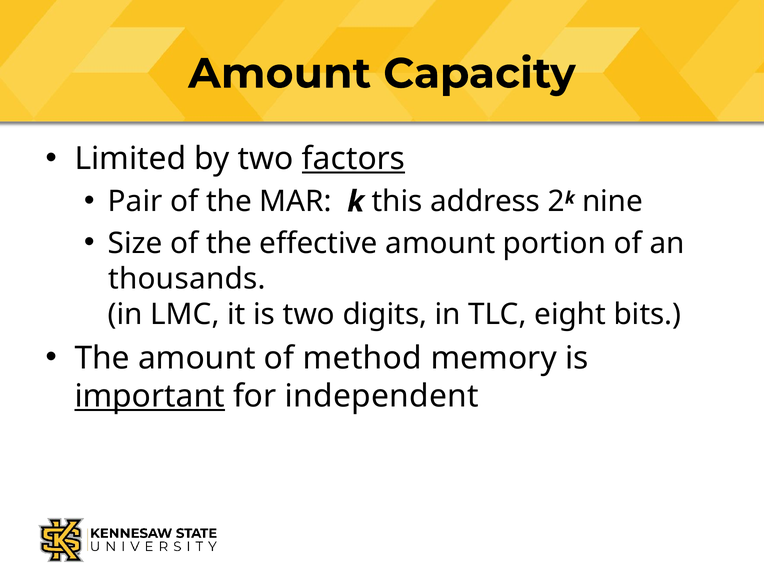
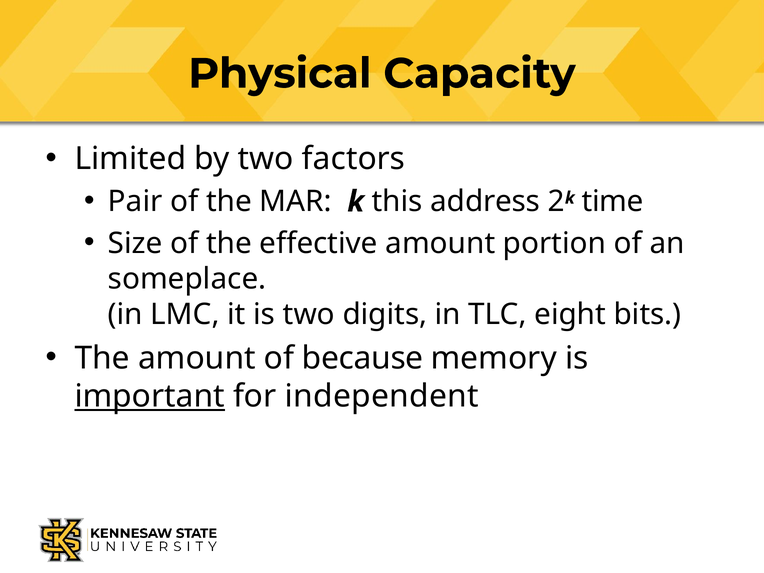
Amount at (280, 74): Amount -> Physical
factors underline: present -> none
nine: nine -> time
thousands: thousands -> someplace
method: method -> because
